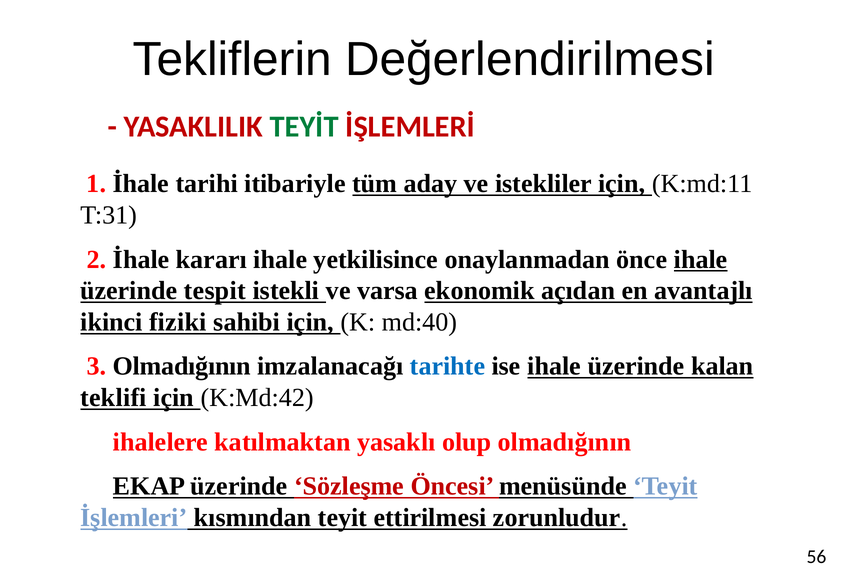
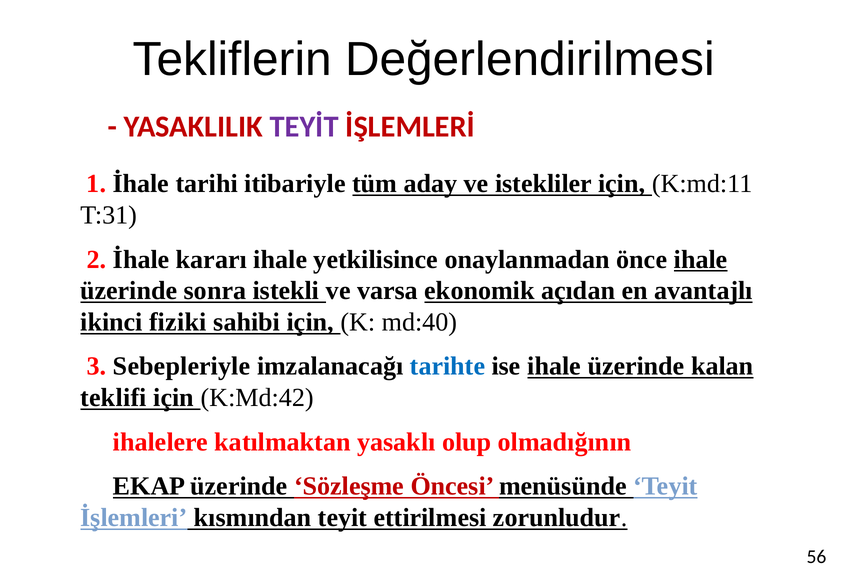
TEYİT colour: green -> purple
tespit: tespit -> sonra
3 Olmadığının: Olmadığının -> Sebepleriyle
